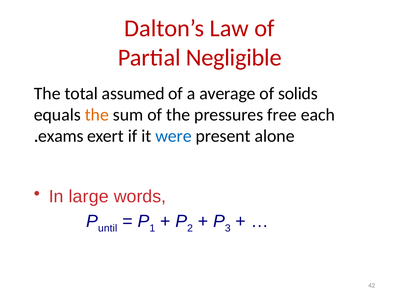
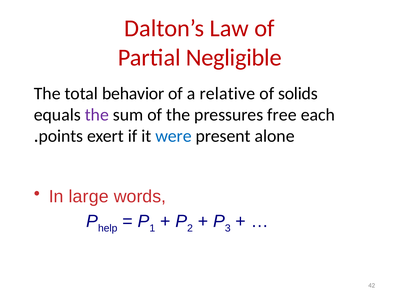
assumed: assumed -> behavior
average: average -> relative
the at (97, 115) colour: orange -> purple
exams: exams -> points
until: until -> help
